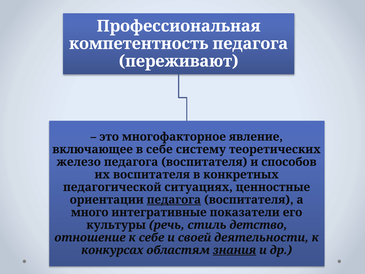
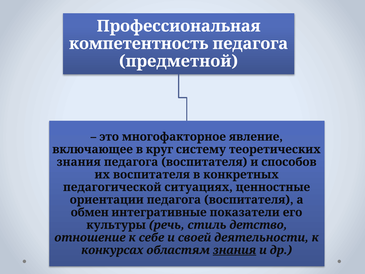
переживают: переживают -> предметной
в себе: себе -> круг
железо at (79, 162): железо -> знания
педагога at (174, 200) underline: present -> none
много: много -> обмен
